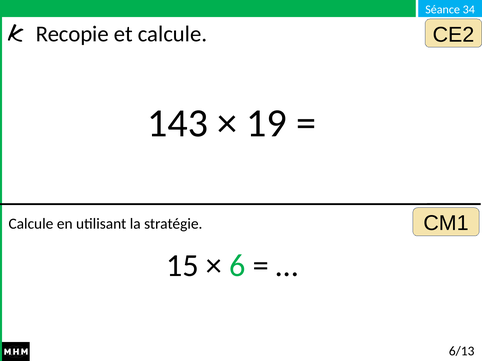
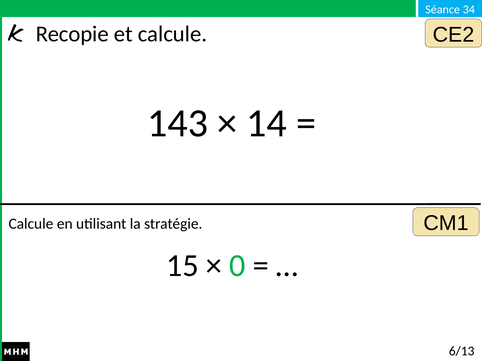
19: 19 -> 14
6: 6 -> 0
